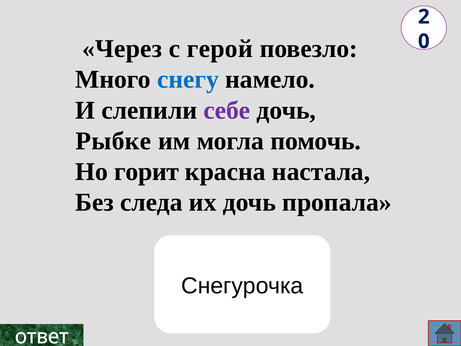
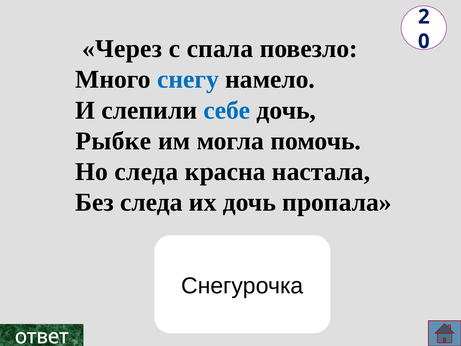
герой: герой -> спала
себе colour: purple -> blue
Но горит: горит -> следа
